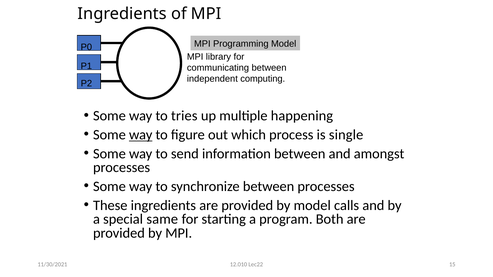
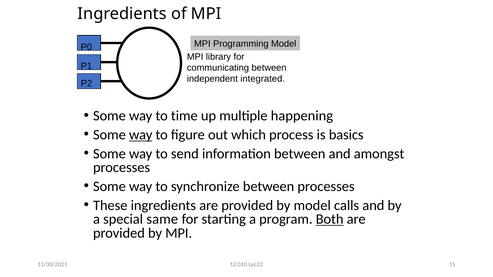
computing: computing -> integrated
tries: tries -> time
single: single -> basics
Both underline: none -> present
